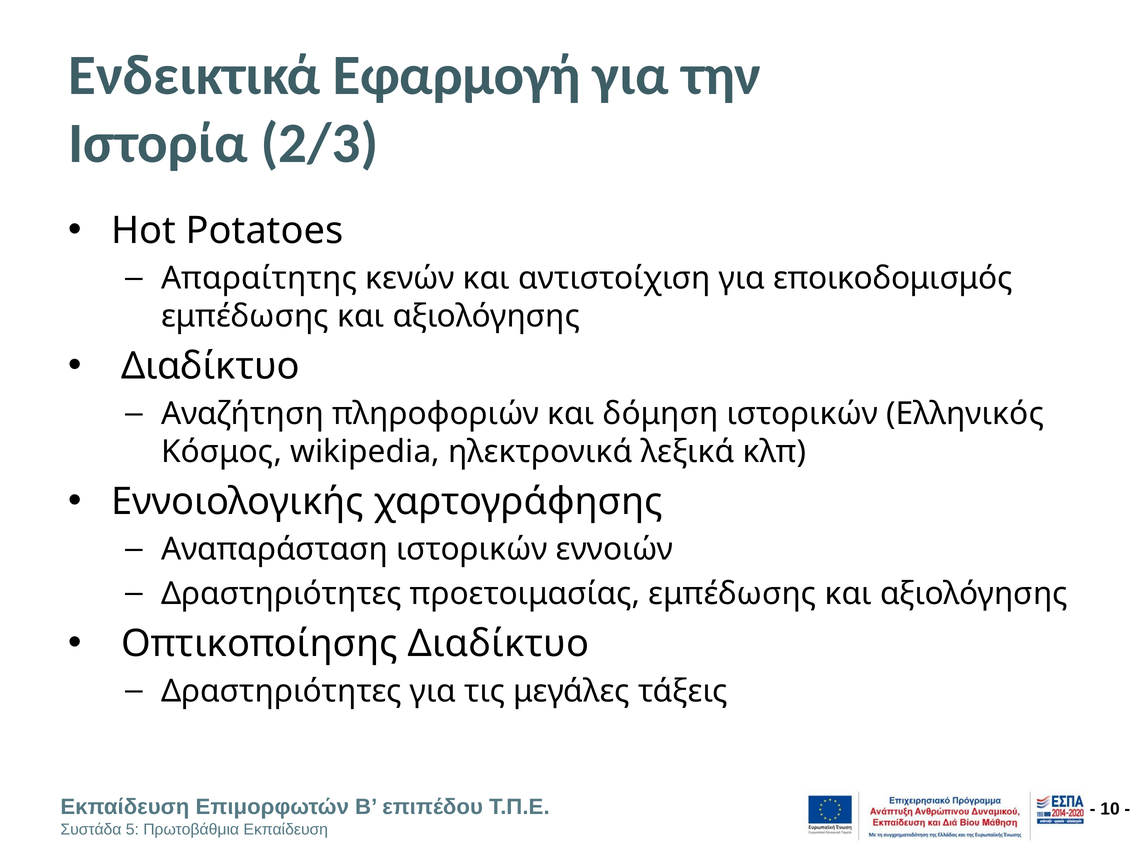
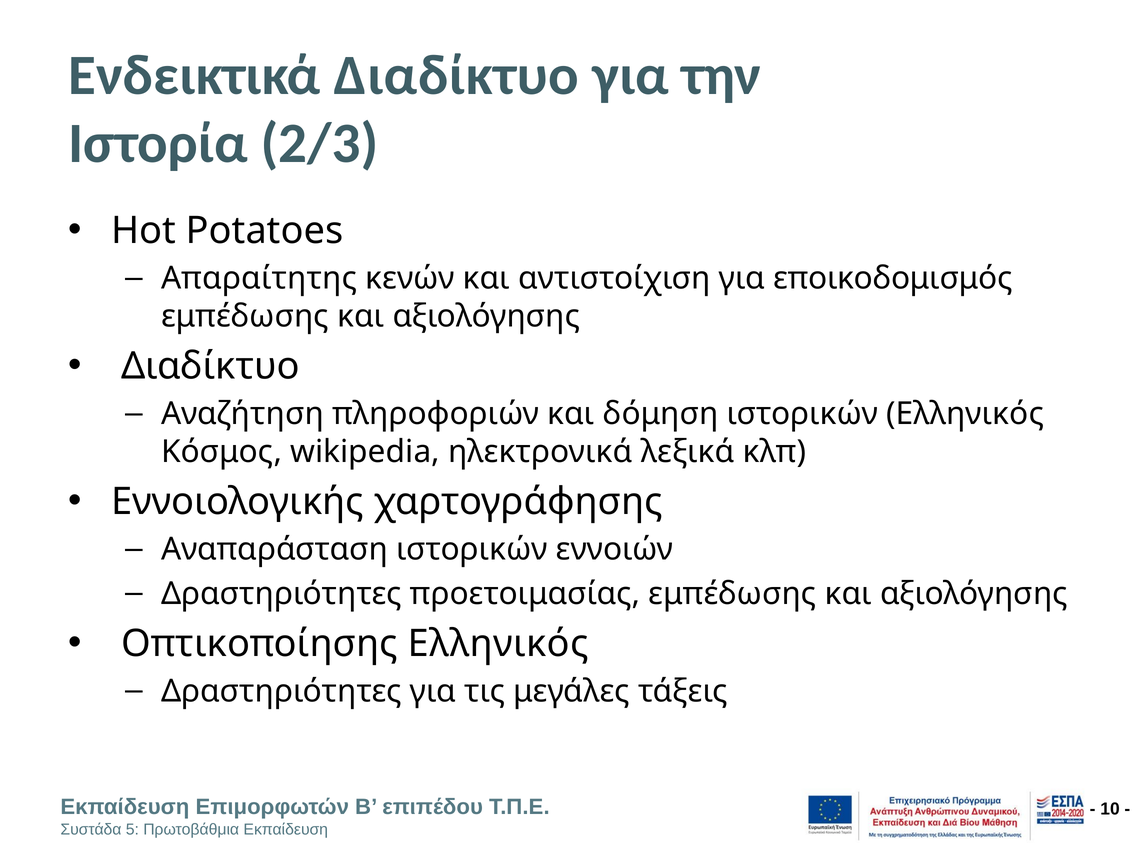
Ενδεικτικά Εφαρμογή: Εφαρμογή -> Διαδίκτυο
Οπτικοποίησης Διαδίκτυο: Διαδίκτυο -> Ελληνικός
